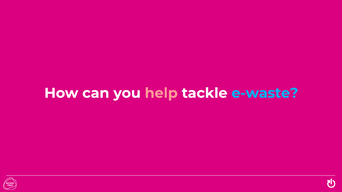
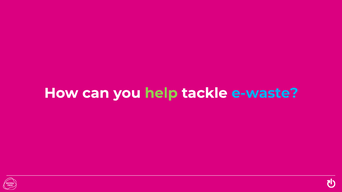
help colour: pink -> light green
